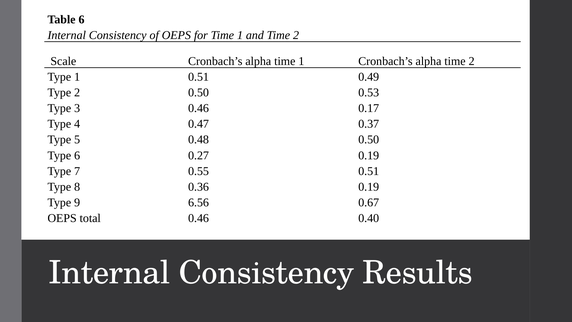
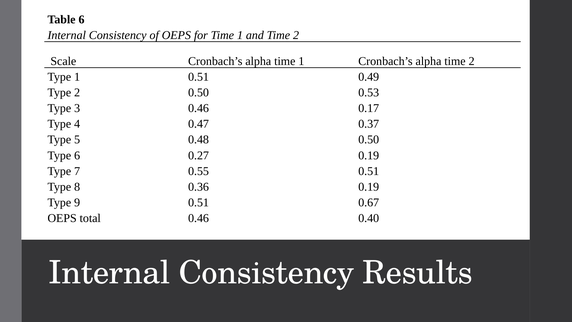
9 6.56: 6.56 -> 0.51
